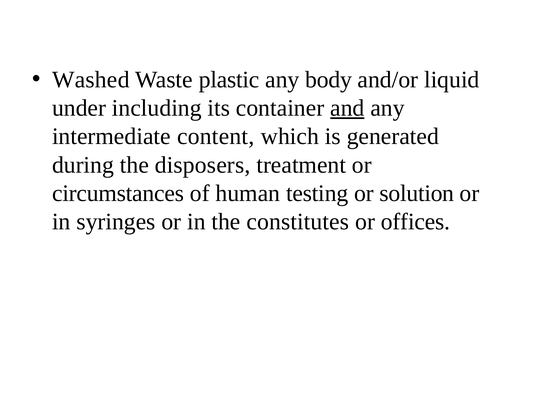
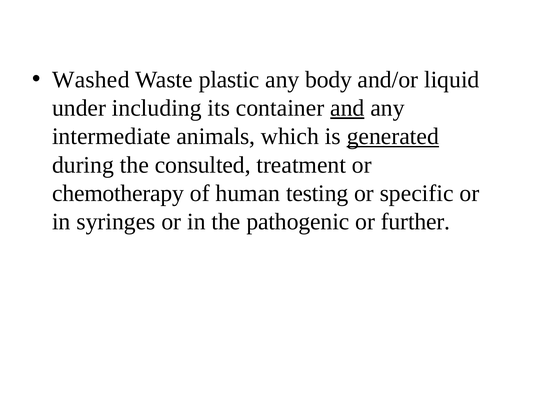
content: content -> animals
generated underline: none -> present
disposers: disposers -> consulted
circumstances: circumstances -> chemotherapy
solution: solution -> specific
constitutes: constitutes -> pathogenic
offices: offices -> further
